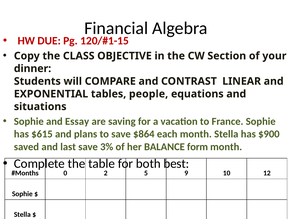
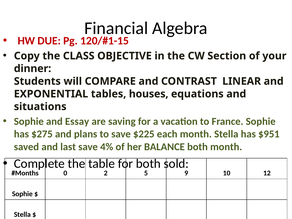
people: people -> houses
$615: $615 -> $275
$864: $864 -> $225
$900: $900 -> $951
3%: 3% -> 4%
BALANCE form: form -> both
best: best -> sold
